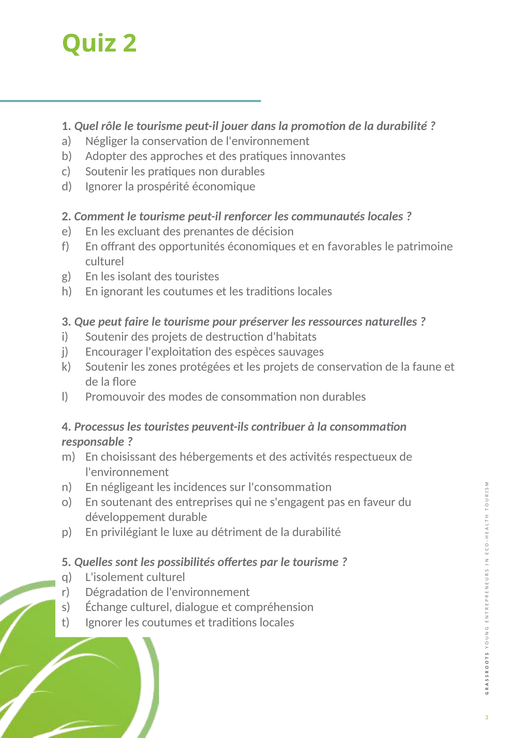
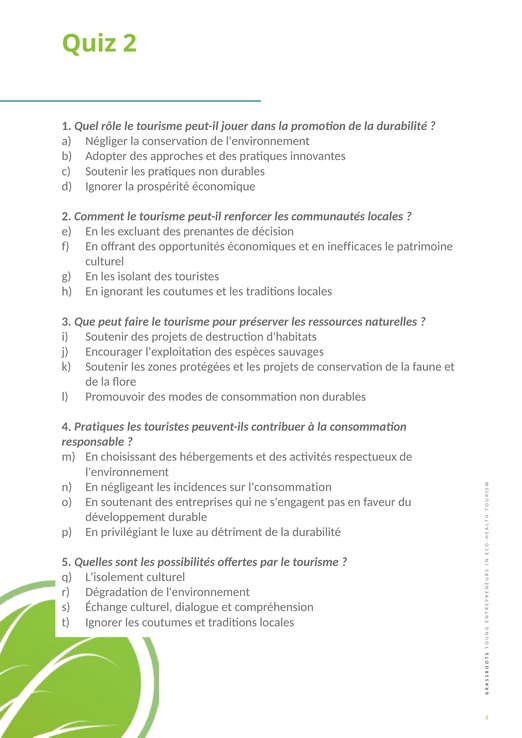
favorables: favorables -> inefficaces
4 Processus: Processus -> Pratiques
